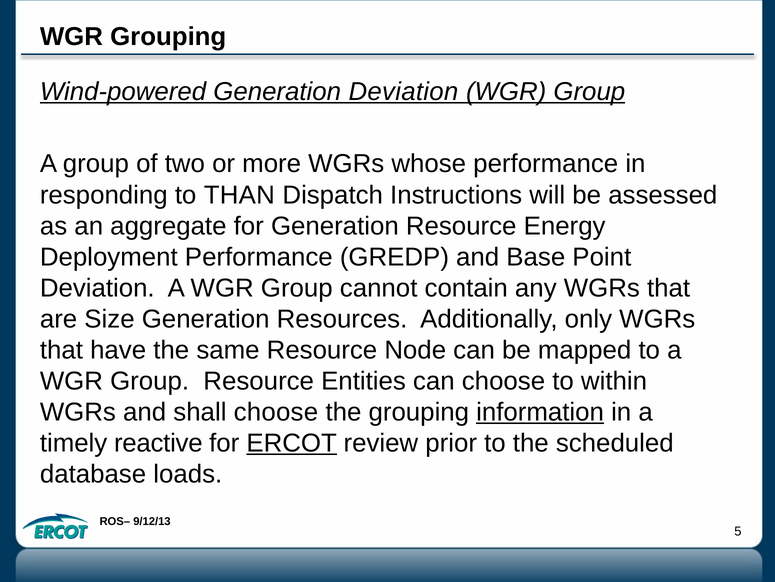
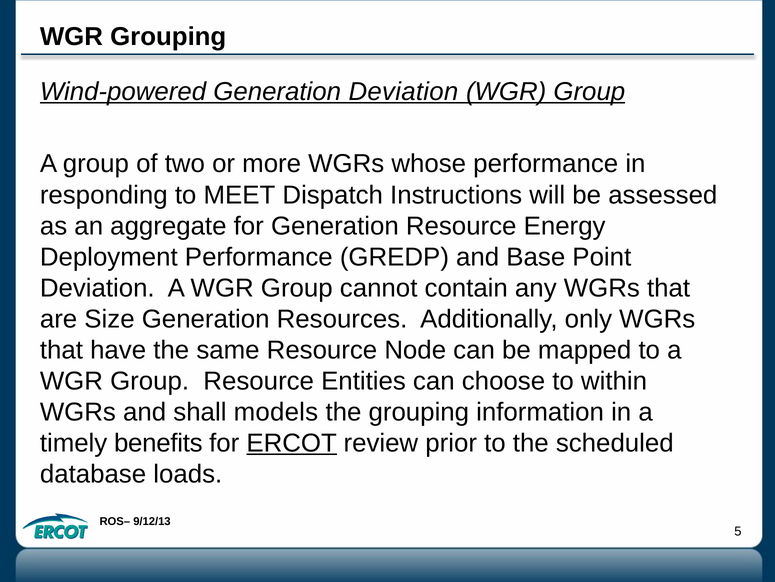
THAN: THAN -> MEET
shall choose: choose -> models
information underline: present -> none
reactive: reactive -> benefits
